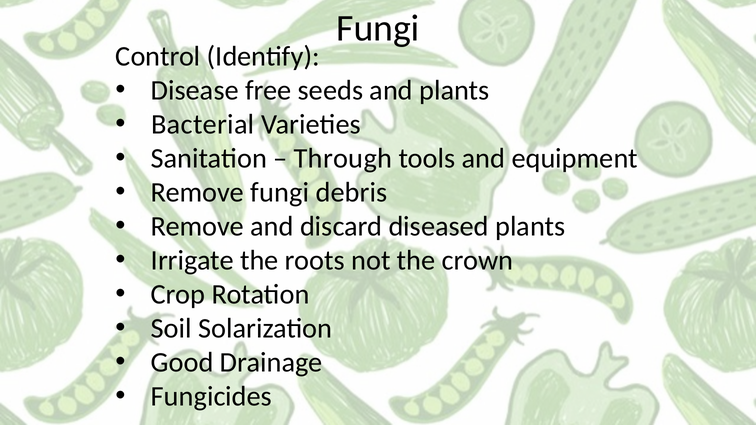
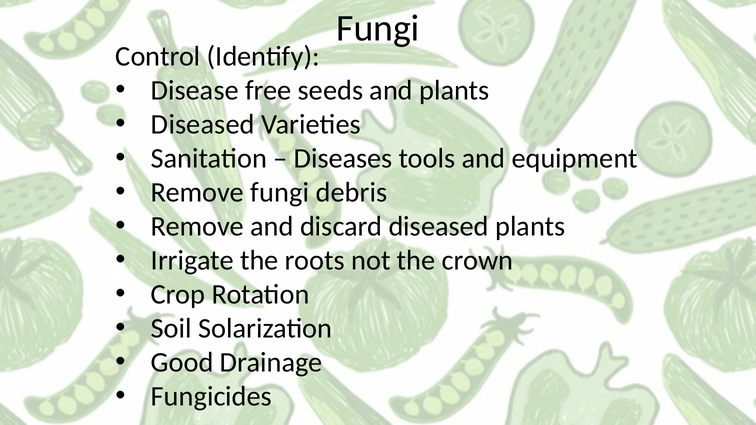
Bacterial at (203, 124): Bacterial -> Diseased
Through: Through -> Diseases
